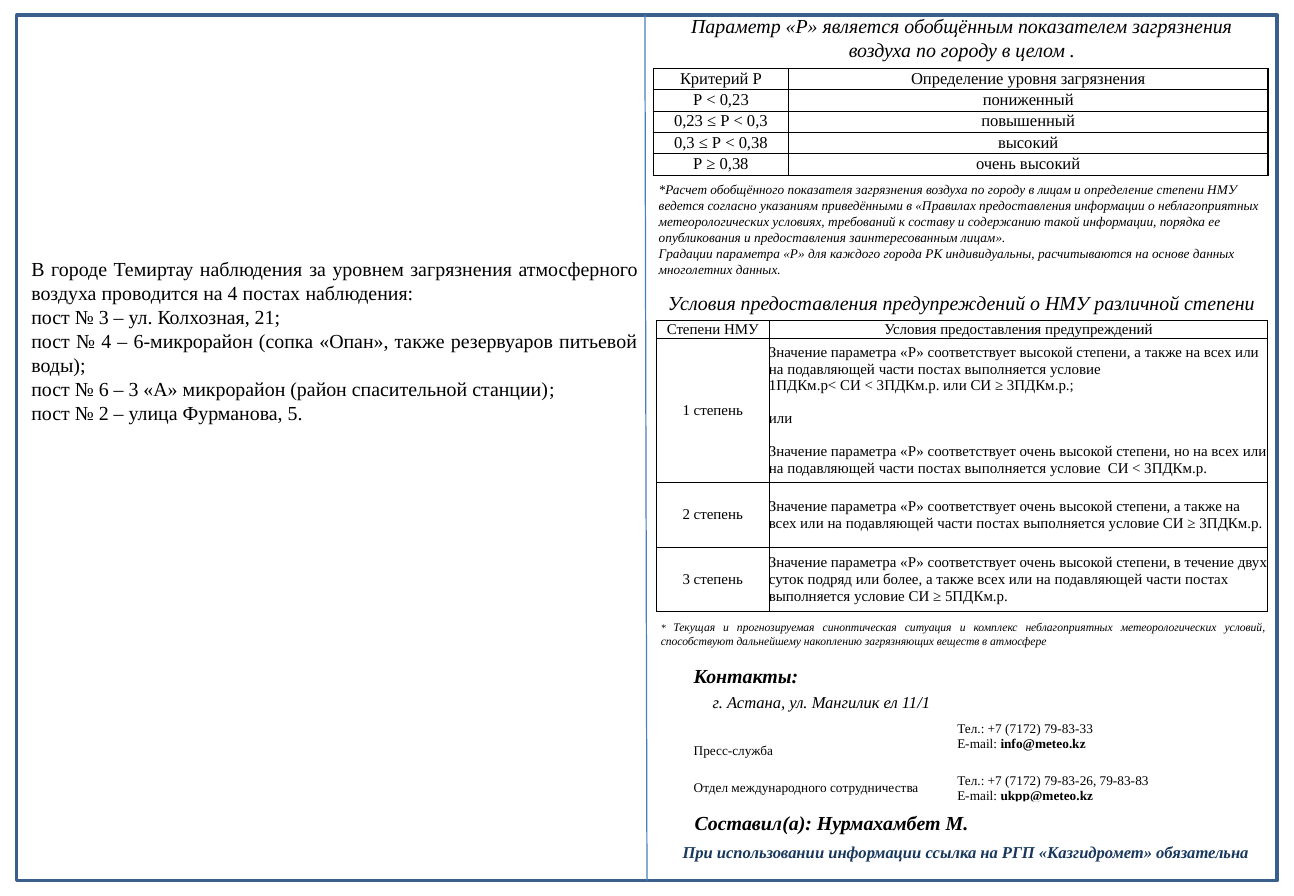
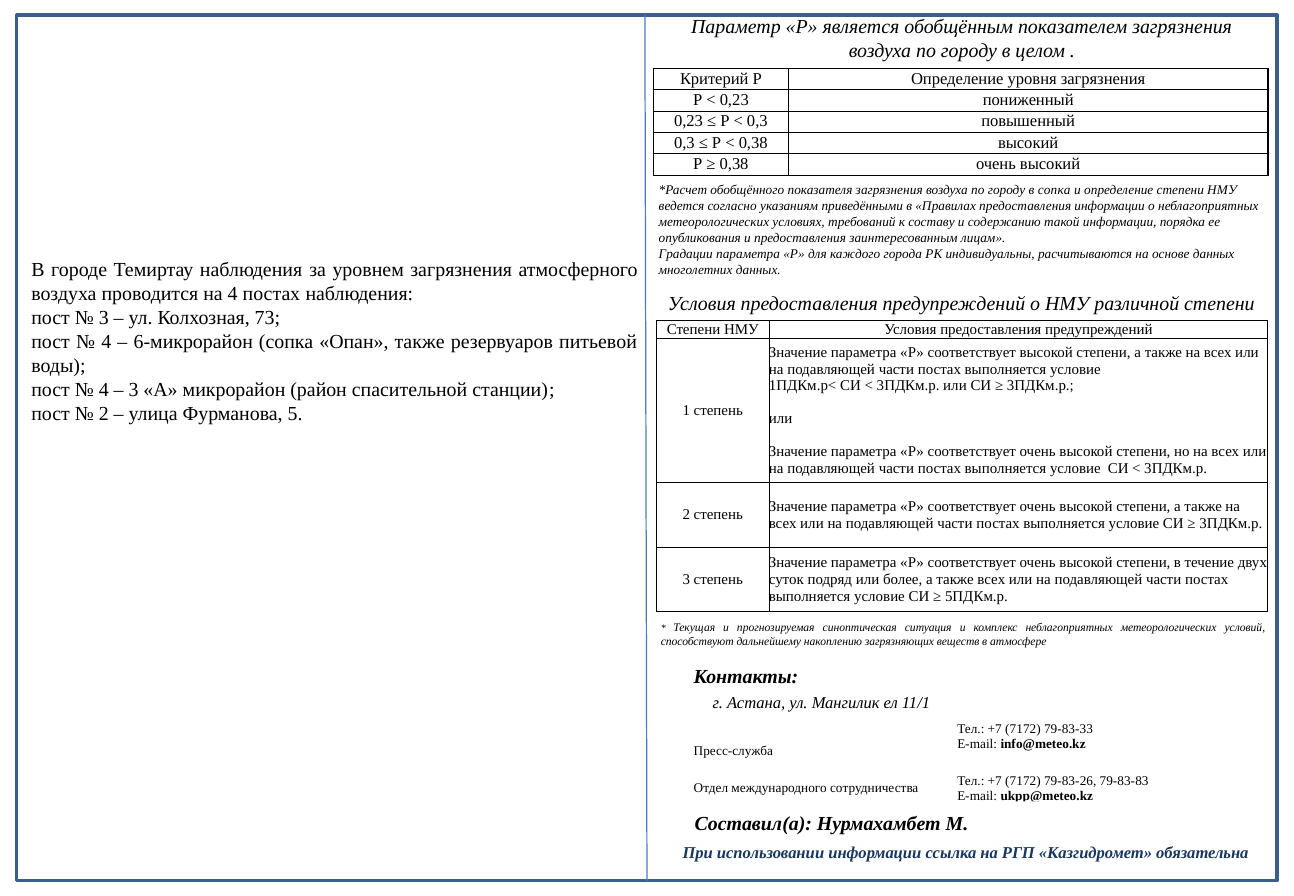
в лицам: лицам -> сопка
21: 21 -> 73
6 at (104, 390): 6 -> 4
